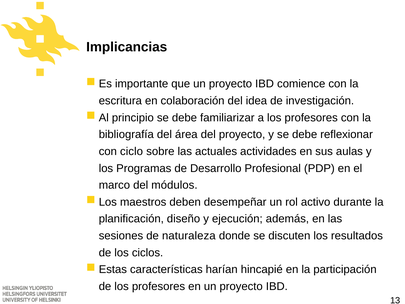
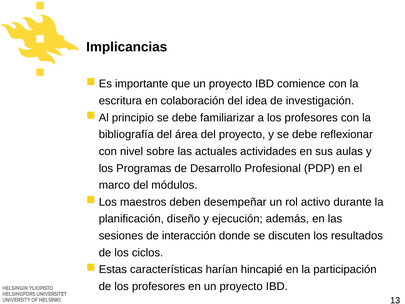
ciclo: ciclo -> nivel
naturaleza: naturaleza -> interacción
